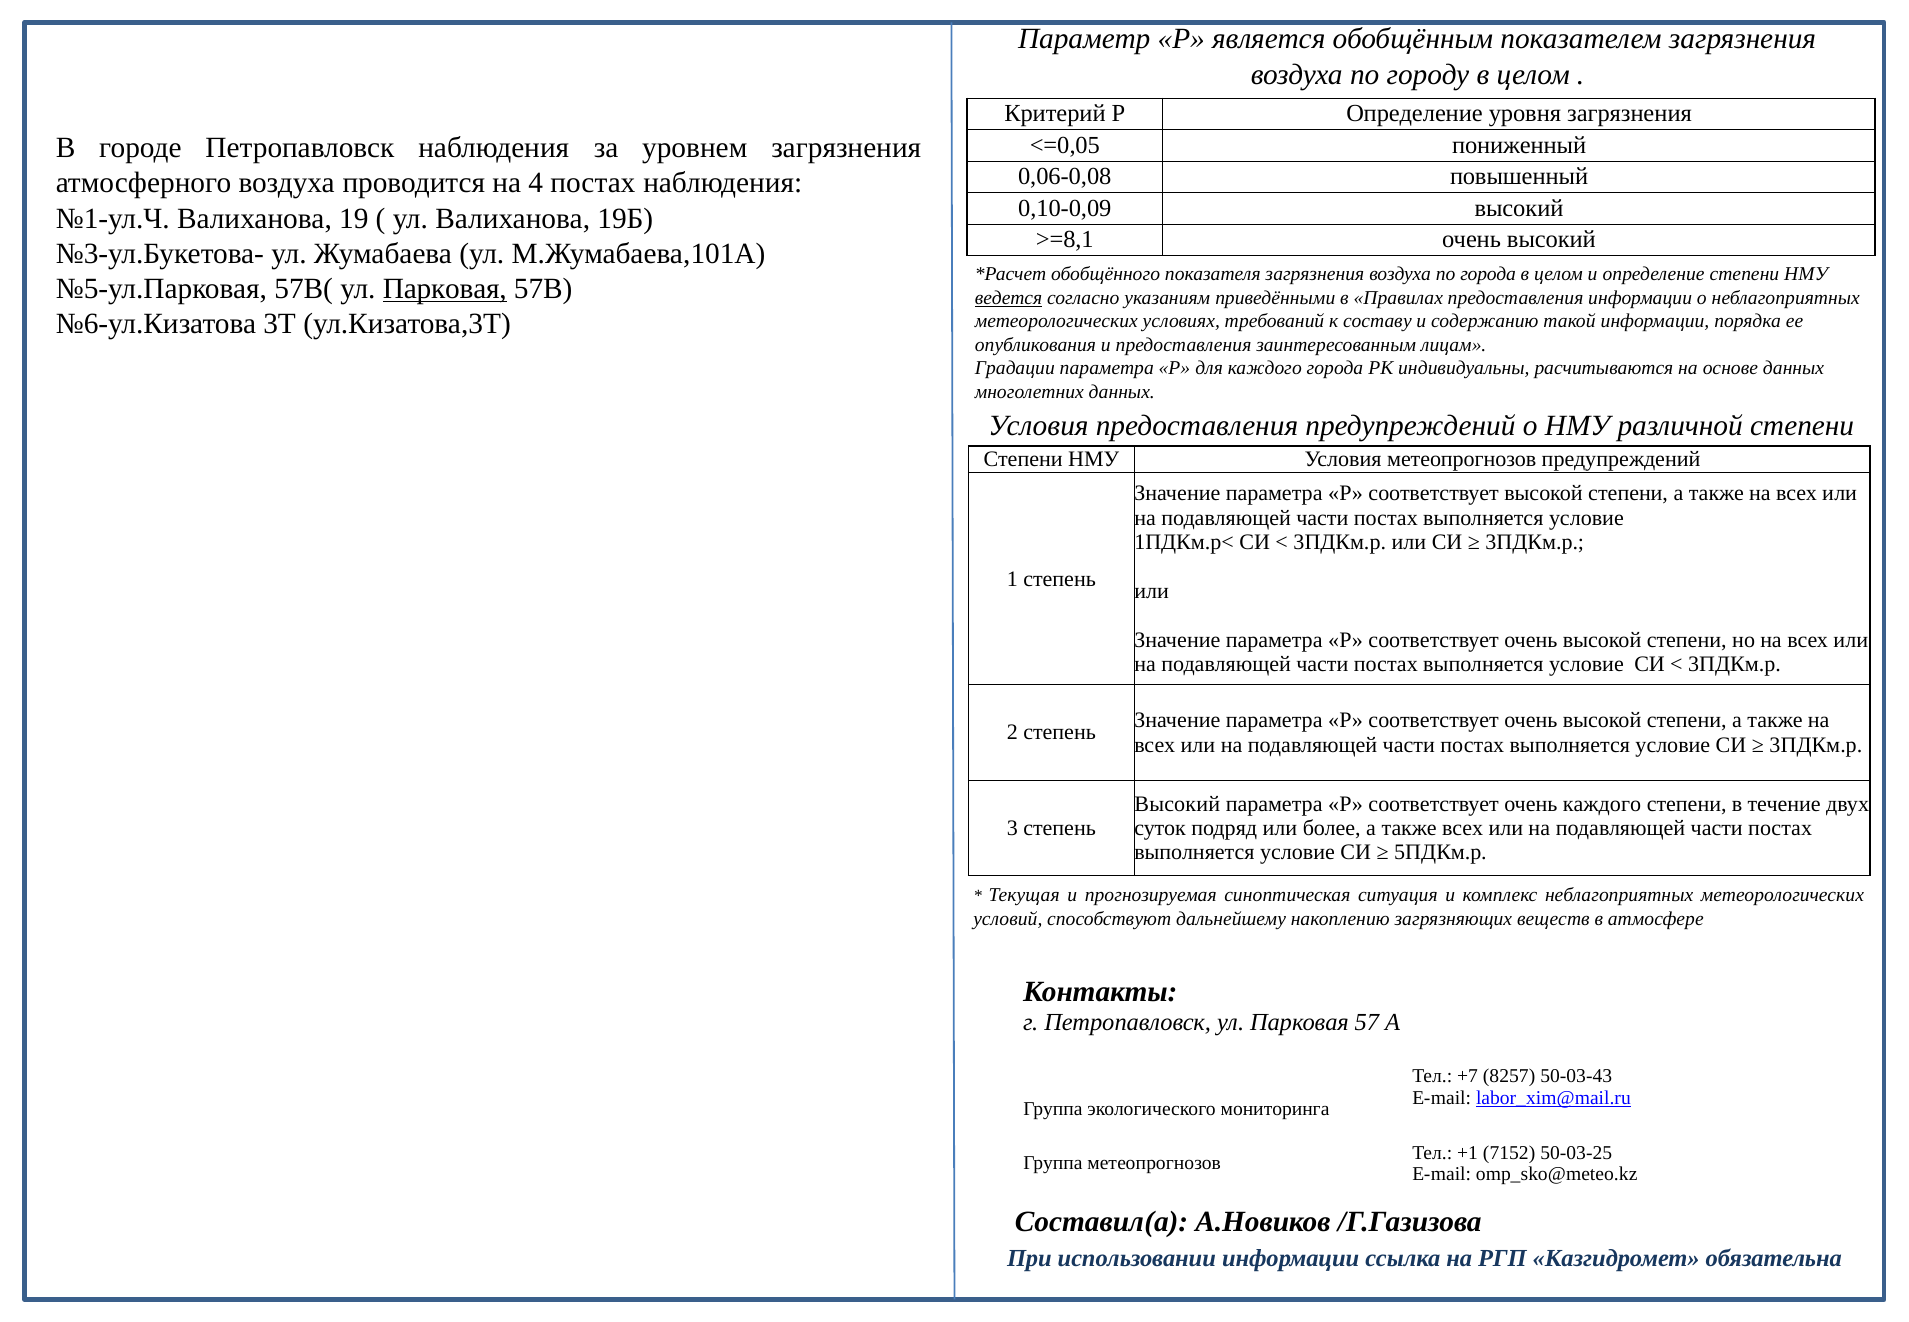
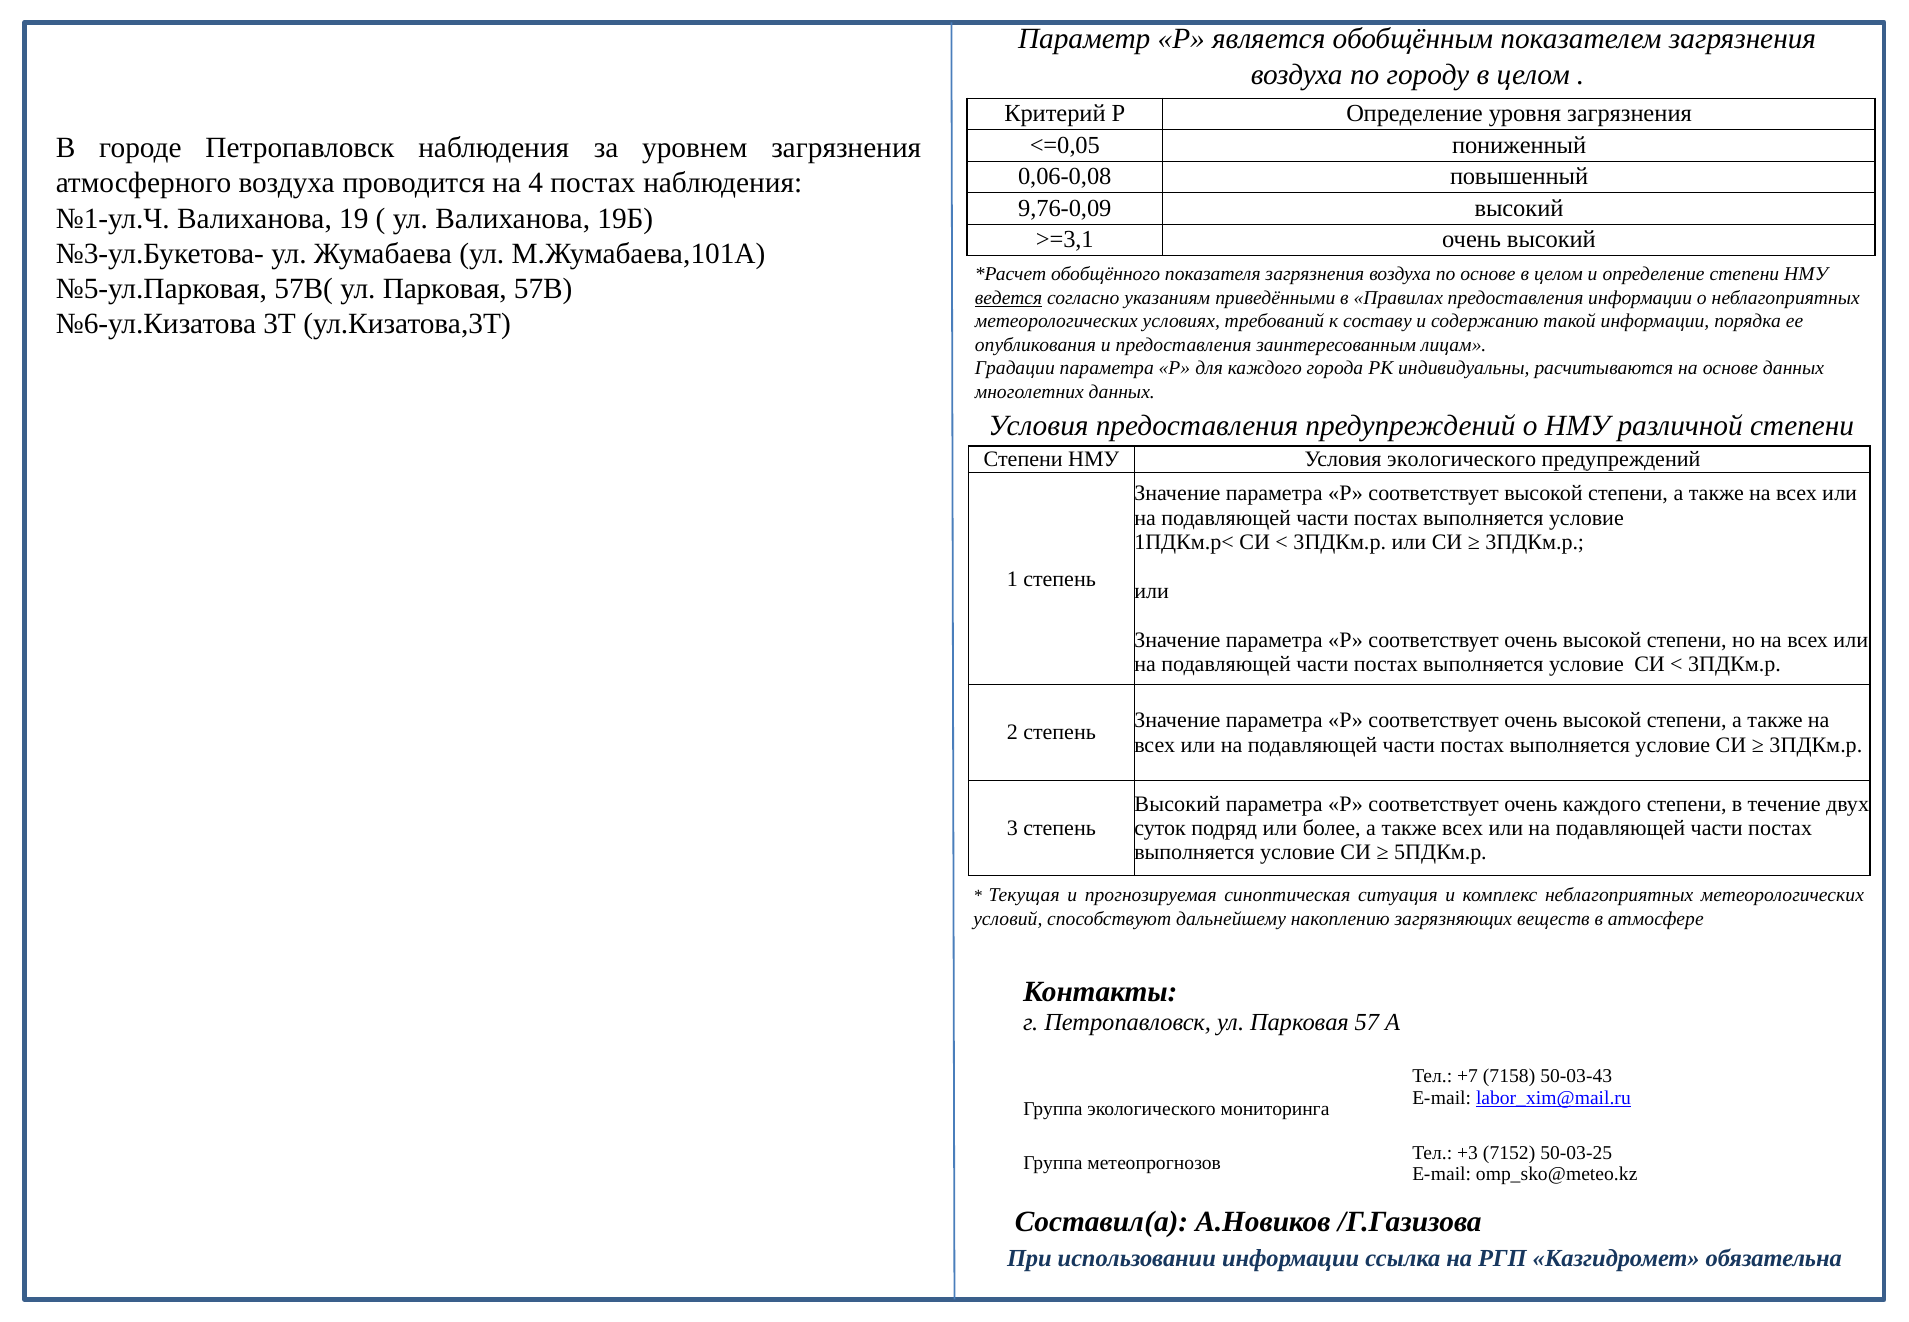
0,10-0,09: 0,10-0,09 -> 9,76-0,09
>=8,1: >=8,1 -> >=3,1
по города: города -> основе
Парковая at (445, 289) underline: present -> none
Условия метеопрогнозов: метеопрогнозов -> экологического
8257: 8257 -> 7158
+1: +1 -> +3
